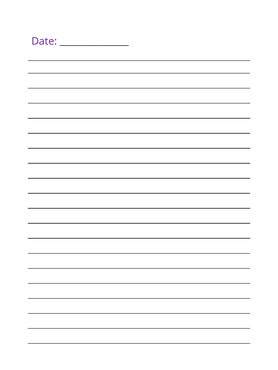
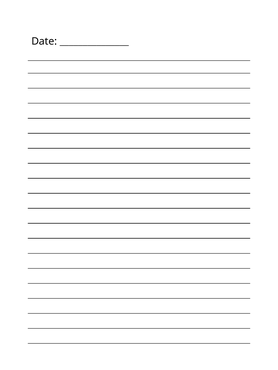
Date colour: purple -> black
